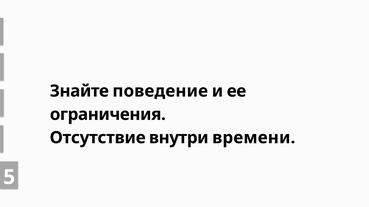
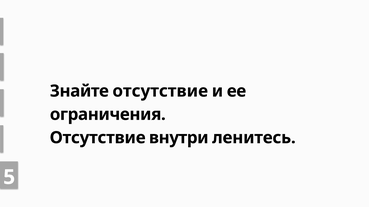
Знайте поведение: поведение -> отсутствие
времени: времени -> ленитесь
